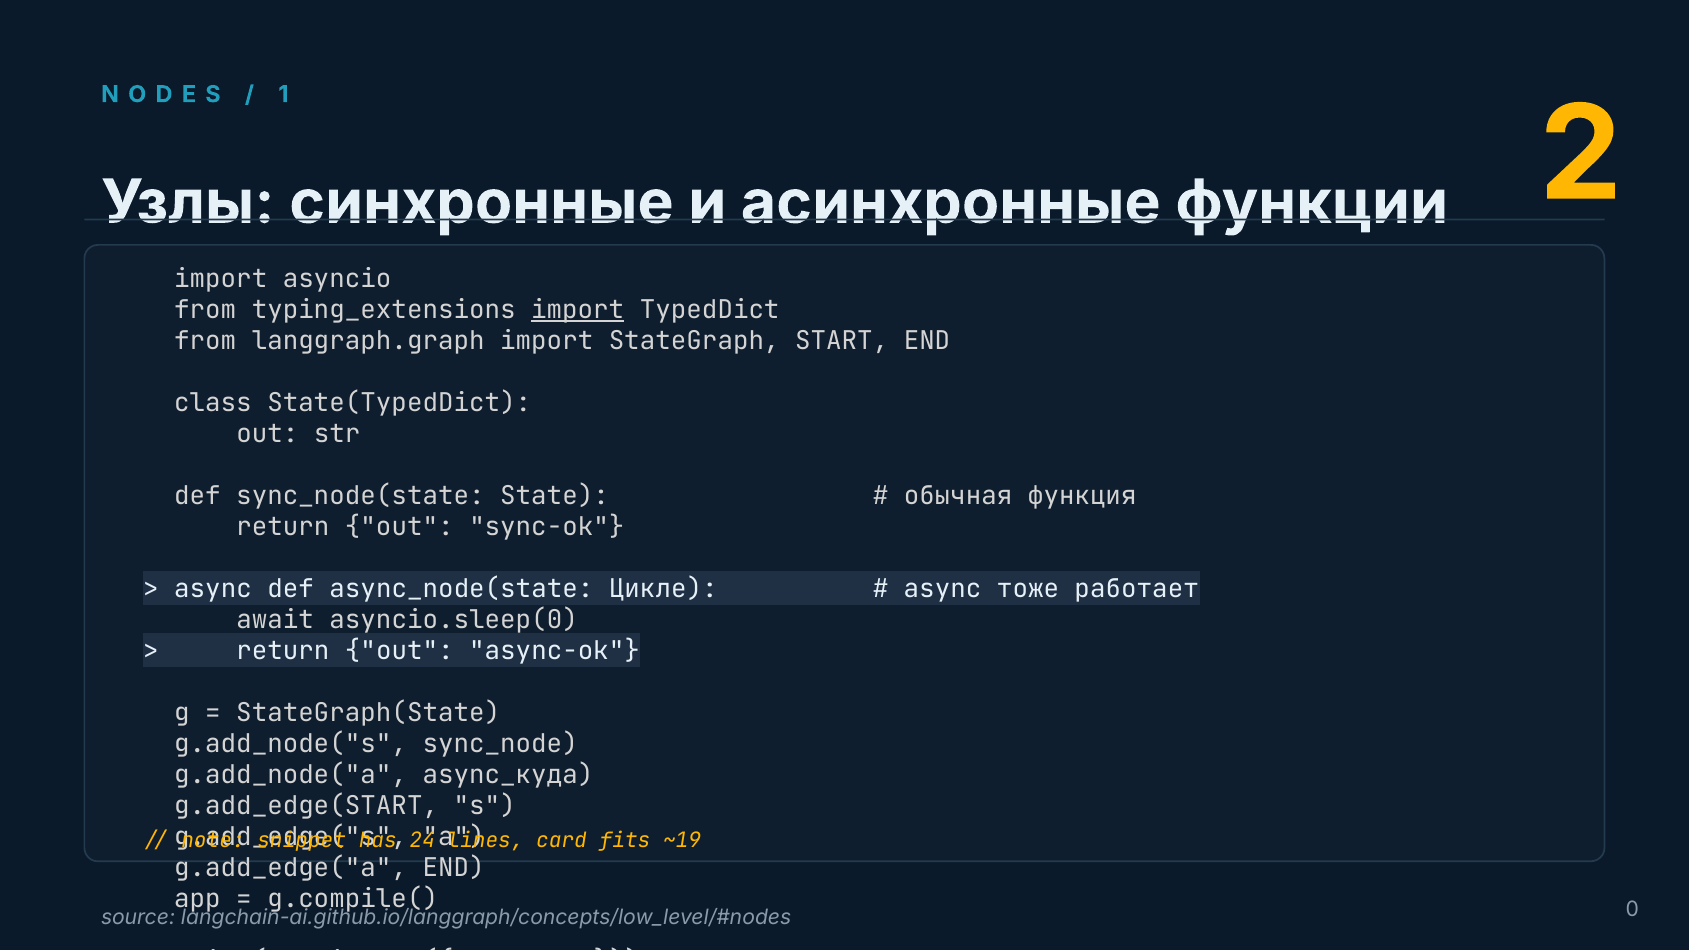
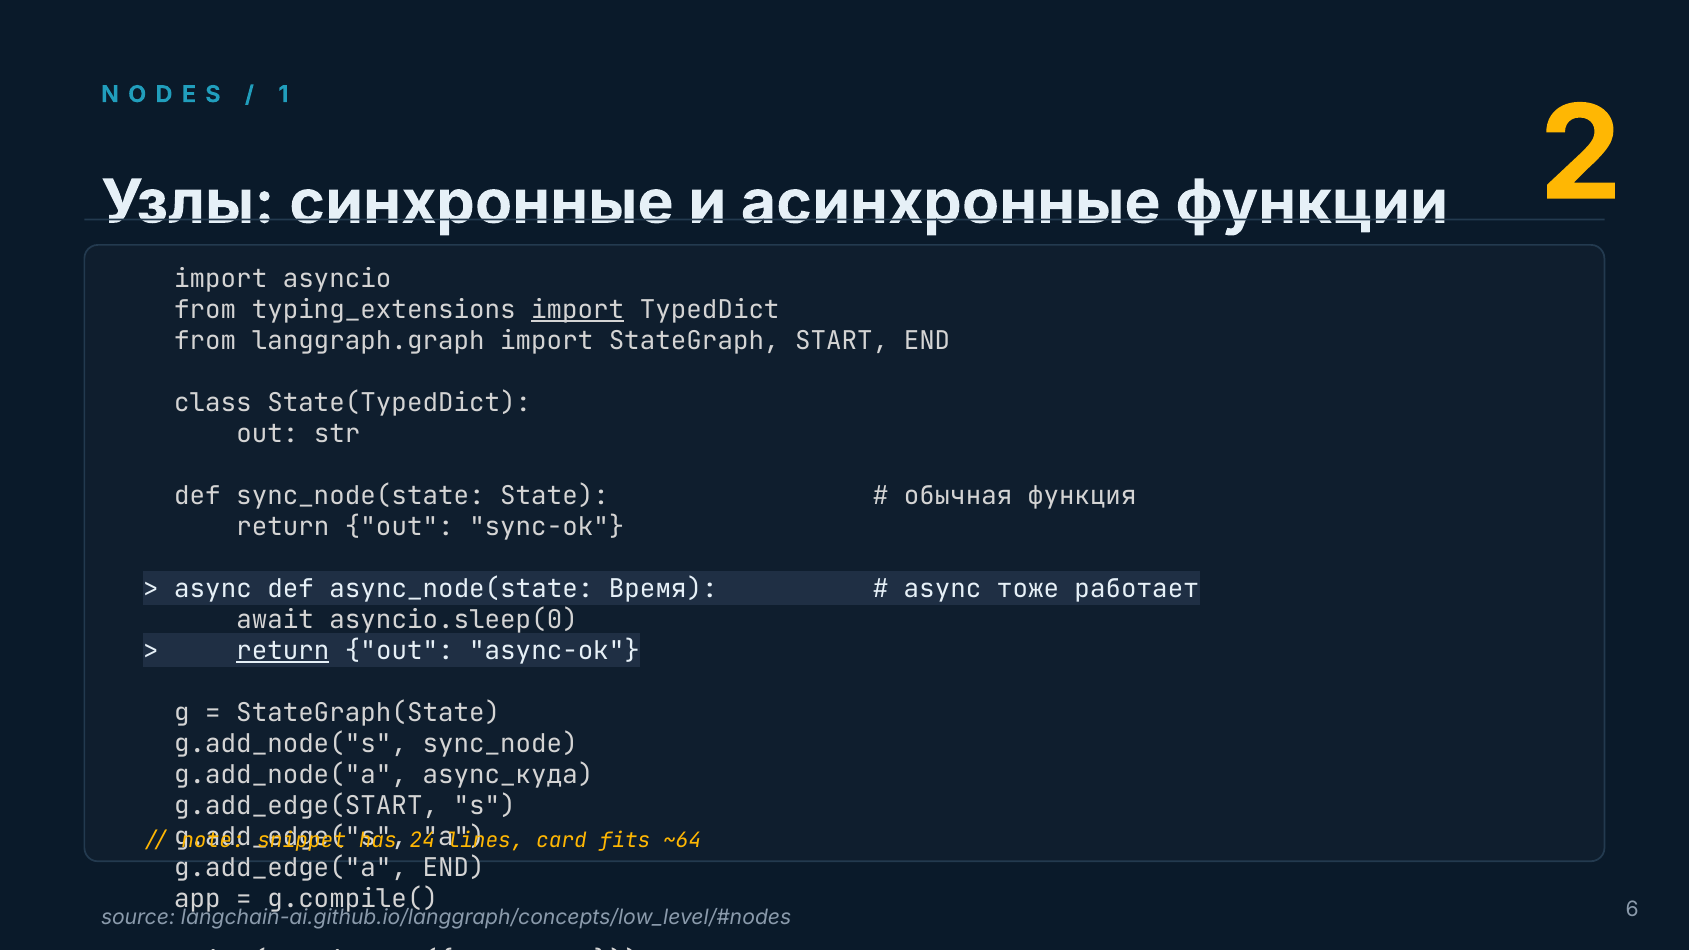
Цикле: Цикле -> Время
return at (283, 651) underline: none -> present
~19: ~19 -> ~64
0: 0 -> 6
